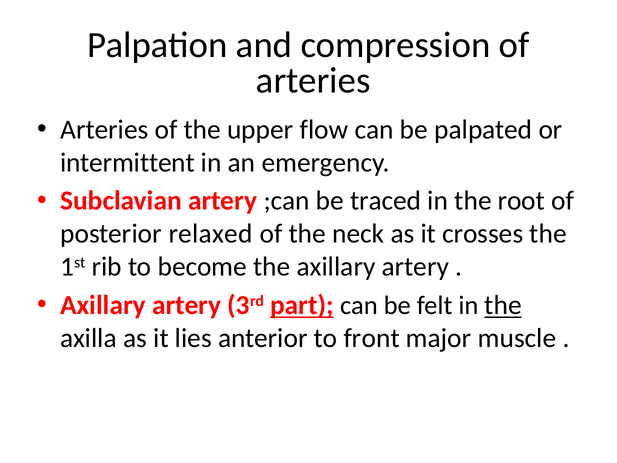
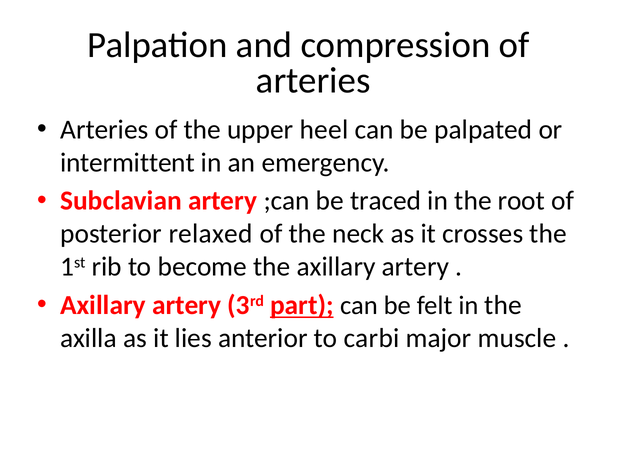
flow: flow -> heel
the at (503, 305) underline: present -> none
front: front -> carbi
